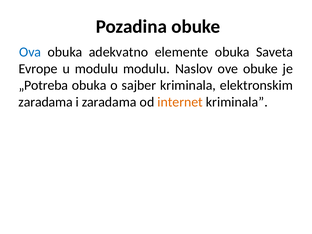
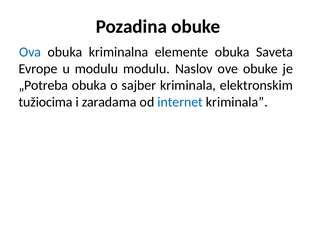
adekvatno: adekvatno -> kriminalna
zaradama at (46, 102): zaradama -> tužiocima
internet colour: orange -> blue
